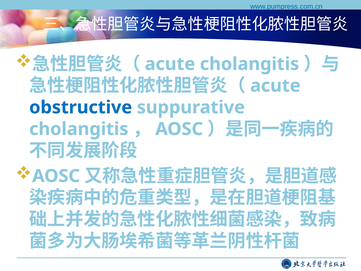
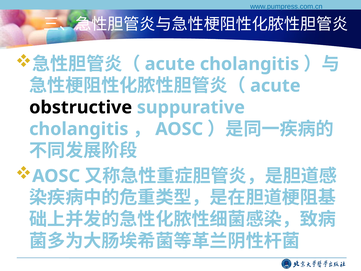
obstructive colour: blue -> black
